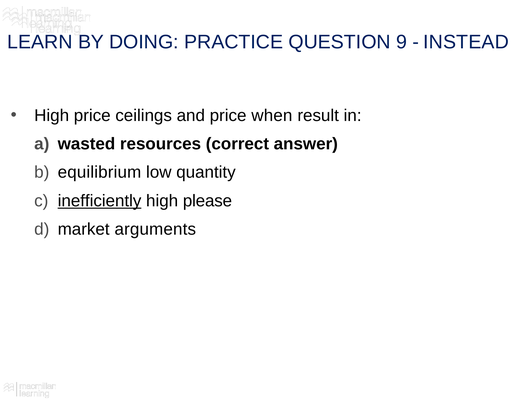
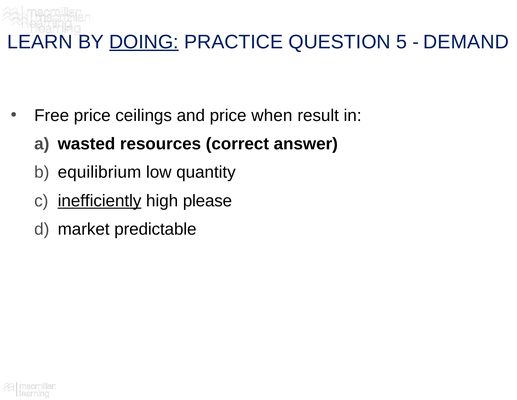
DOING underline: none -> present
9: 9 -> 5
INSTEAD: INSTEAD -> DEMAND
High at (52, 115): High -> Free
arguments: arguments -> predictable
